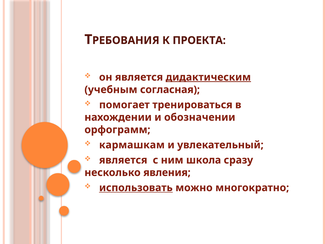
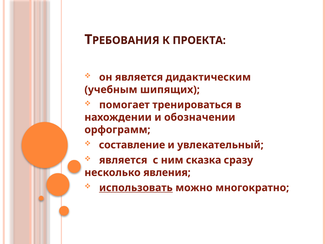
дидактическим underline: present -> none
согласная: согласная -> шипящих
кармашкам: кармашкам -> составление
школа: школа -> сказка
